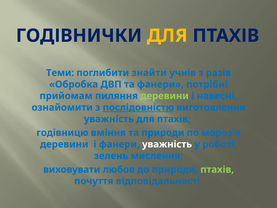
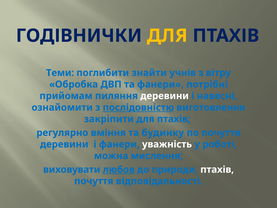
разів: разів -> вітру
деревини at (165, 96) colour: light green -> white
уважність at (109, 119): уважність -> закріпити
годівницю: годівницю -> регулярно
та природи: природи -> будинку
по морозів: морозів -> почуття
зелень: зелень -> можна
любов underline: none -> present
птахів at (217, 169) colour: light green -> white
